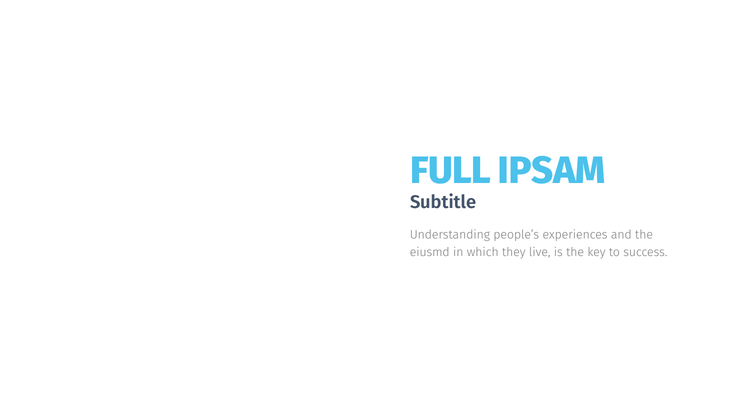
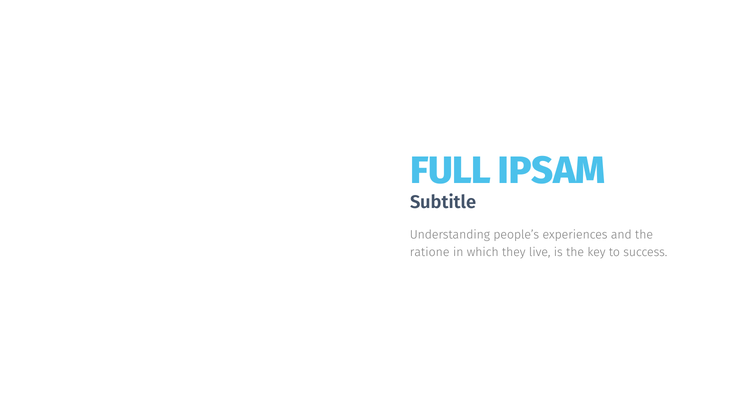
eiusmd: eiusmd -> ratione
